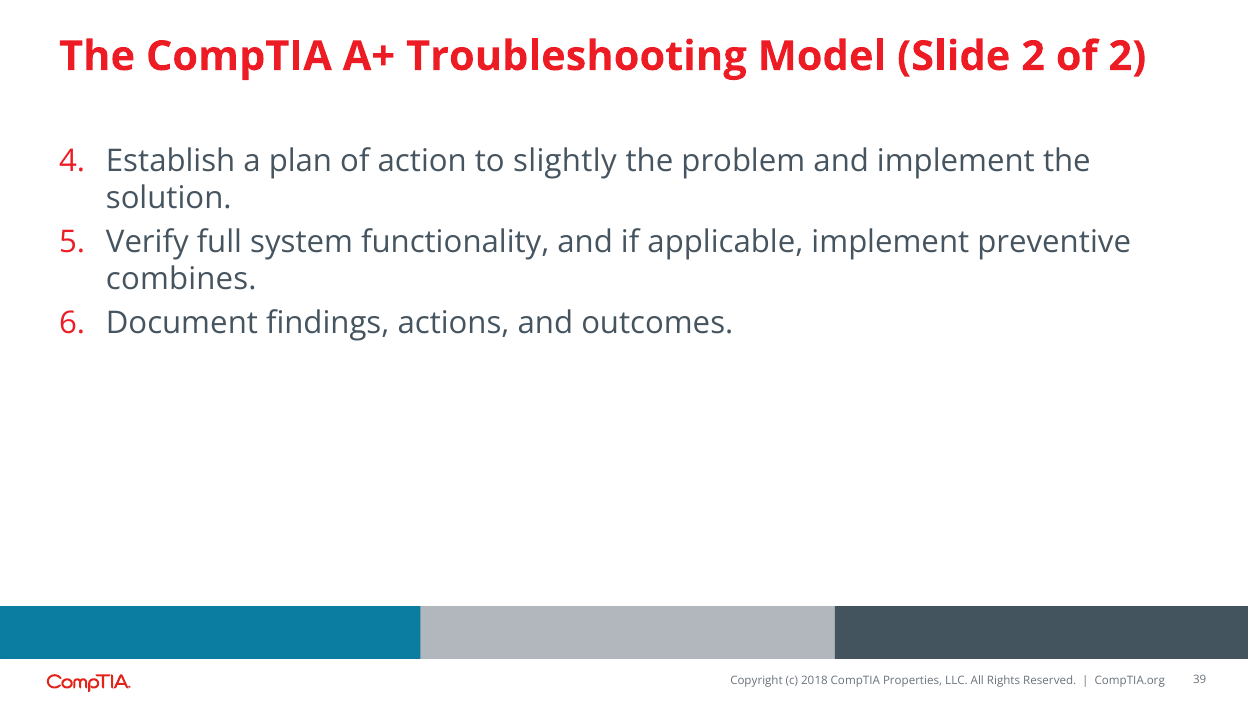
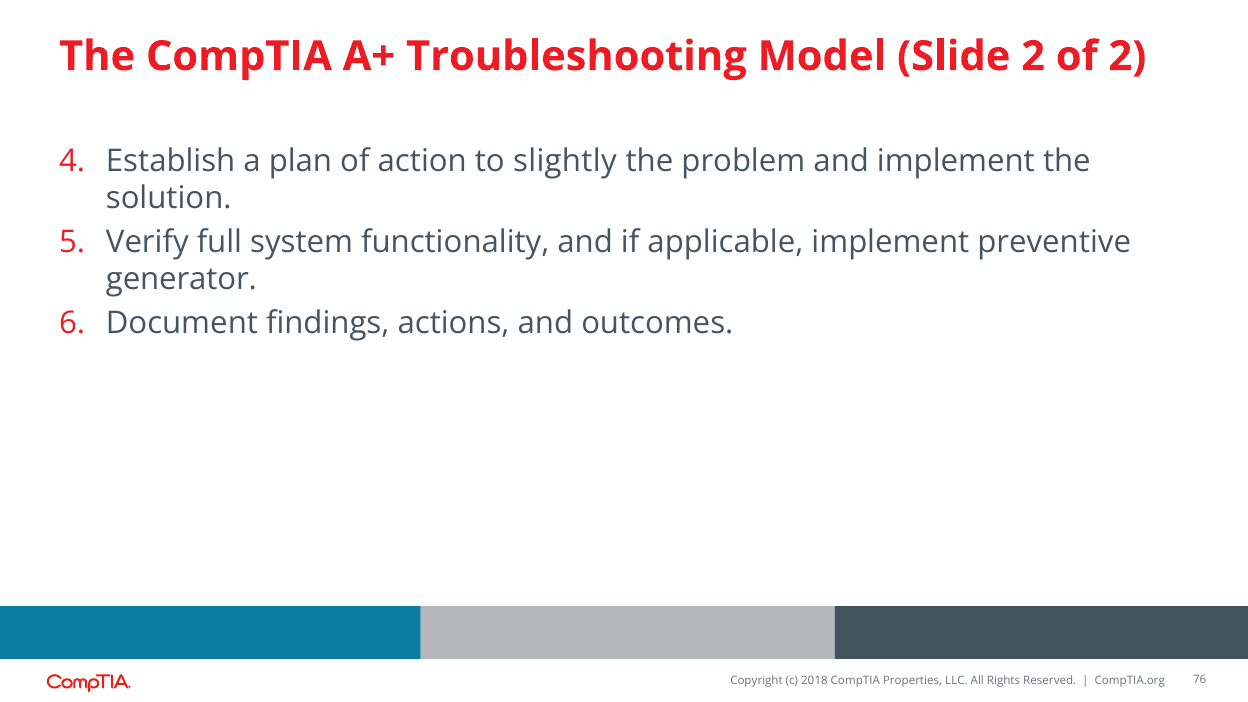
combines: combines -> generator
39: 39 -> 76
